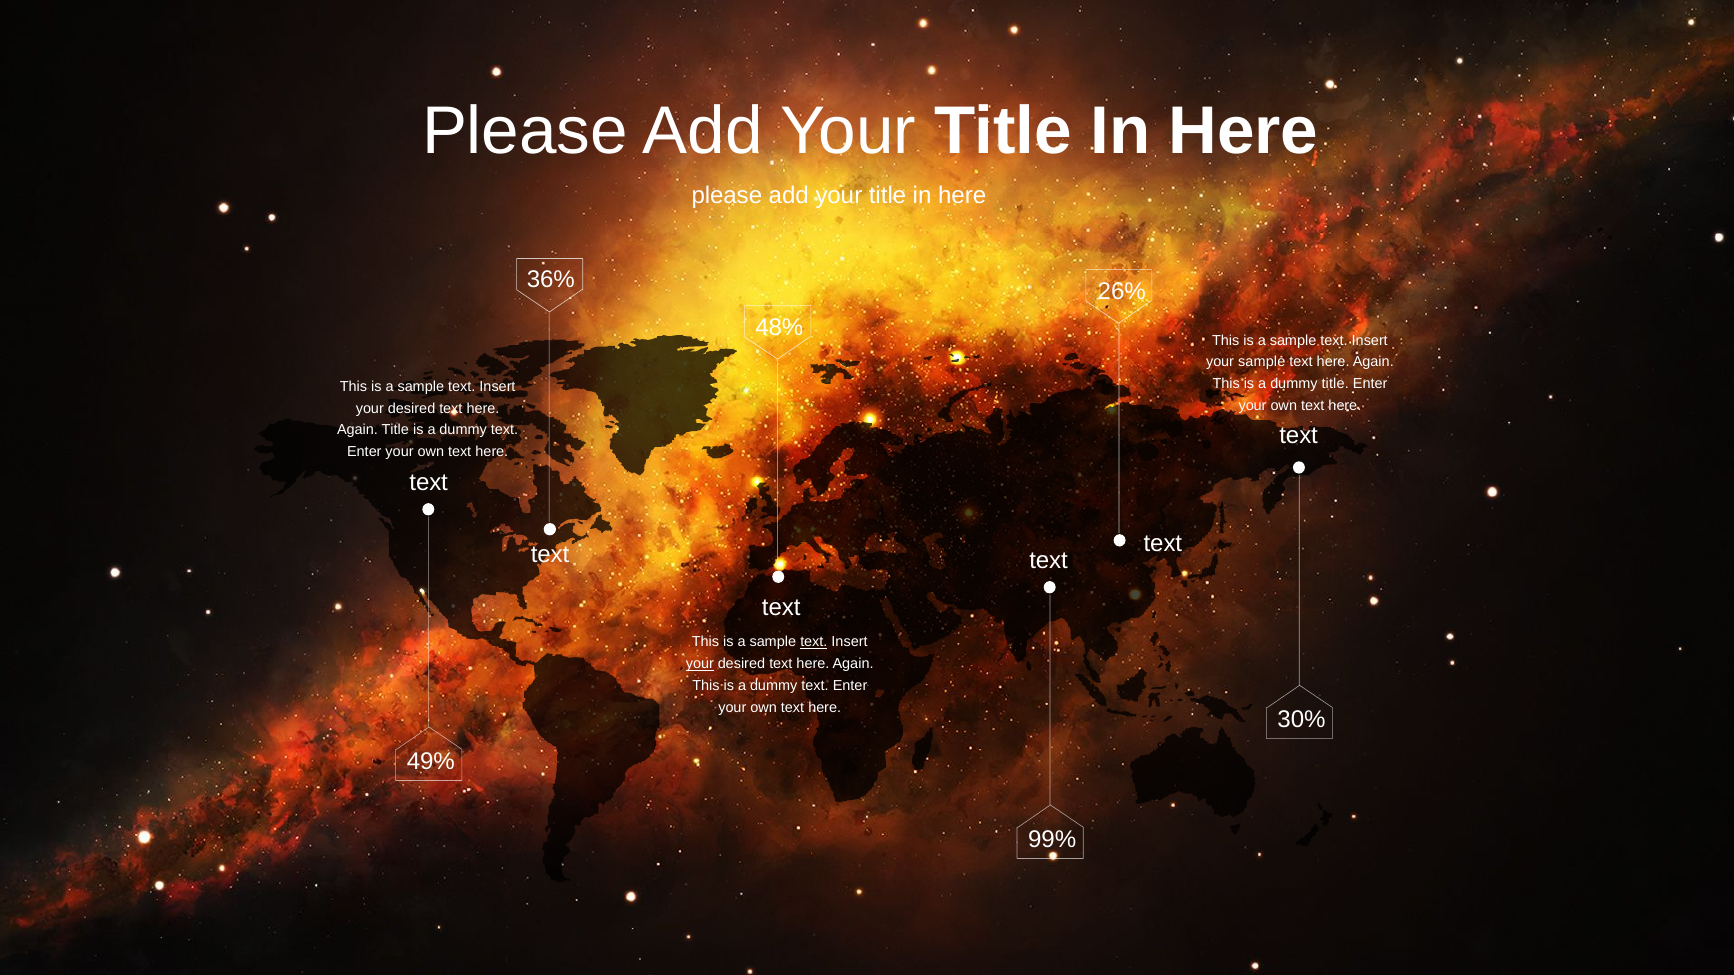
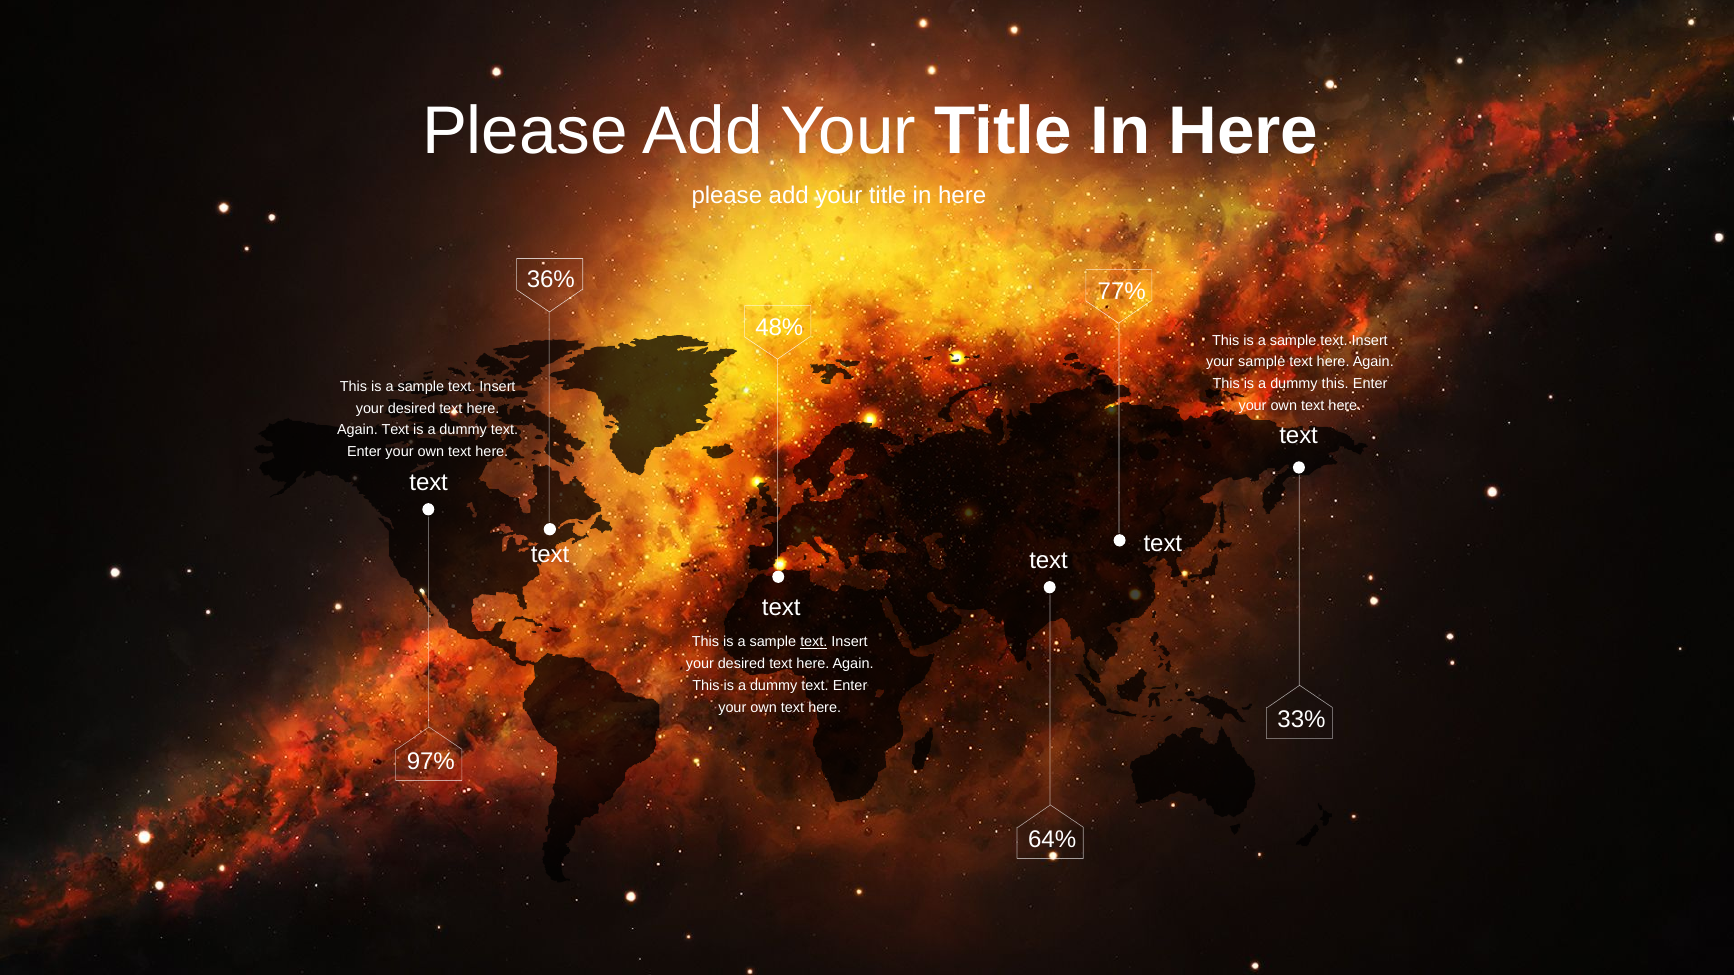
26%: 26% -> 77%
dummy title: title -> this
Again Title: Title -> Text
your at (700, 664) underline: present -> none
30%: 30% -> 33%
49%: 49% -> 97%
99%: 99% -> 64%
